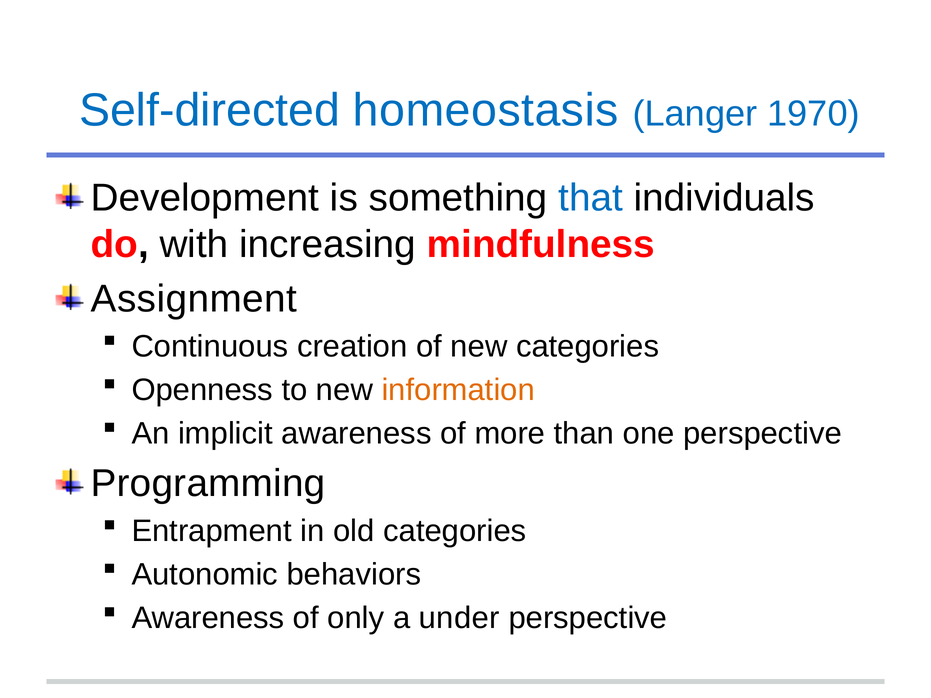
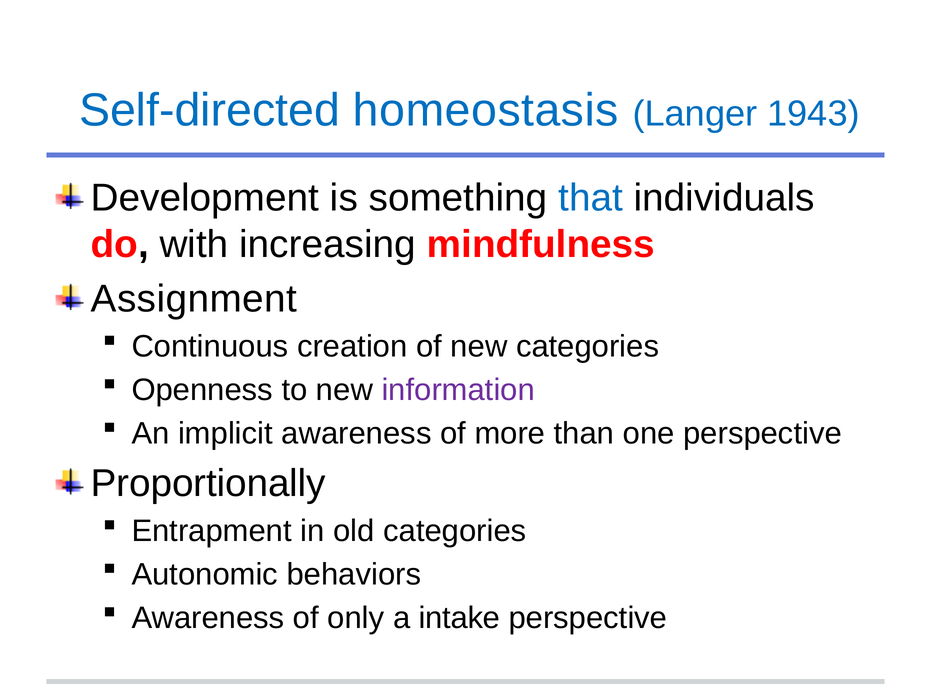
1970: 1970 -> 1943
information colour: orange -> purple
Programming: Programming -> Proportionally
under: under -> intake
